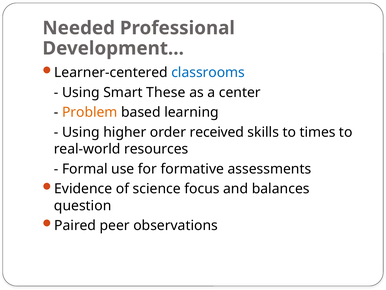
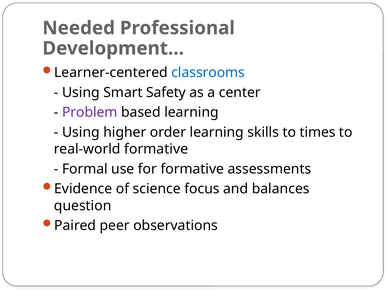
These: These -> Safety
Problem colour: orange -> purple
order received: received -> learning
real-world resources: resources -> formative
